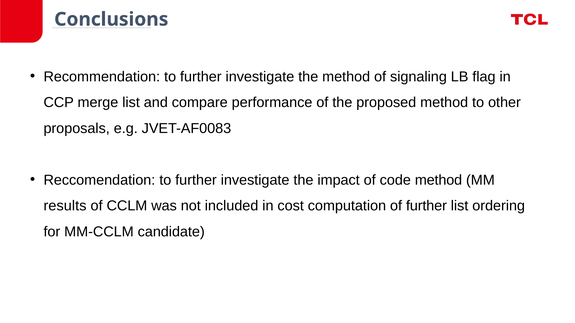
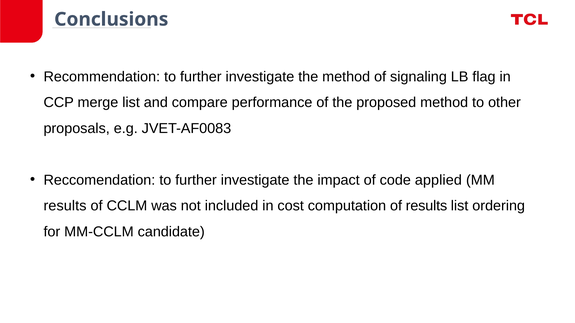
code method: method -> applied
of further: further -> results
